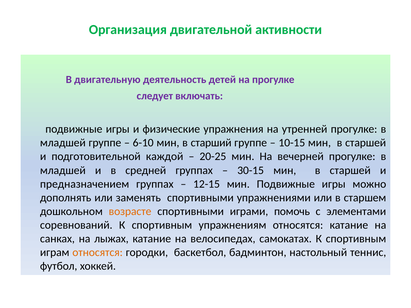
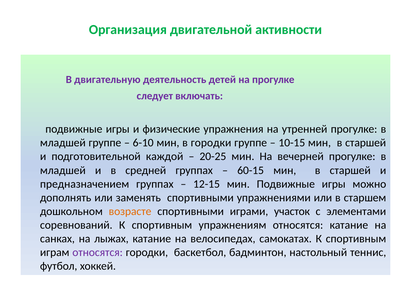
в старший: старший -> городки
30-15: 30-15 -> 60-15
помочь: помочь -> участок
относятся at (98, 253) colour: orange -> purple
